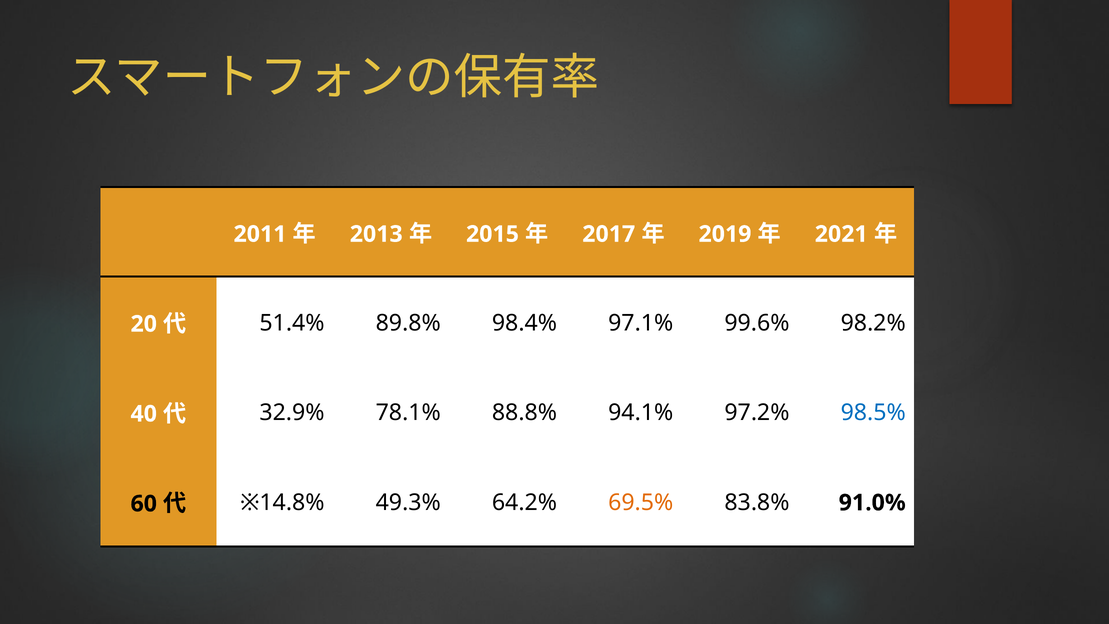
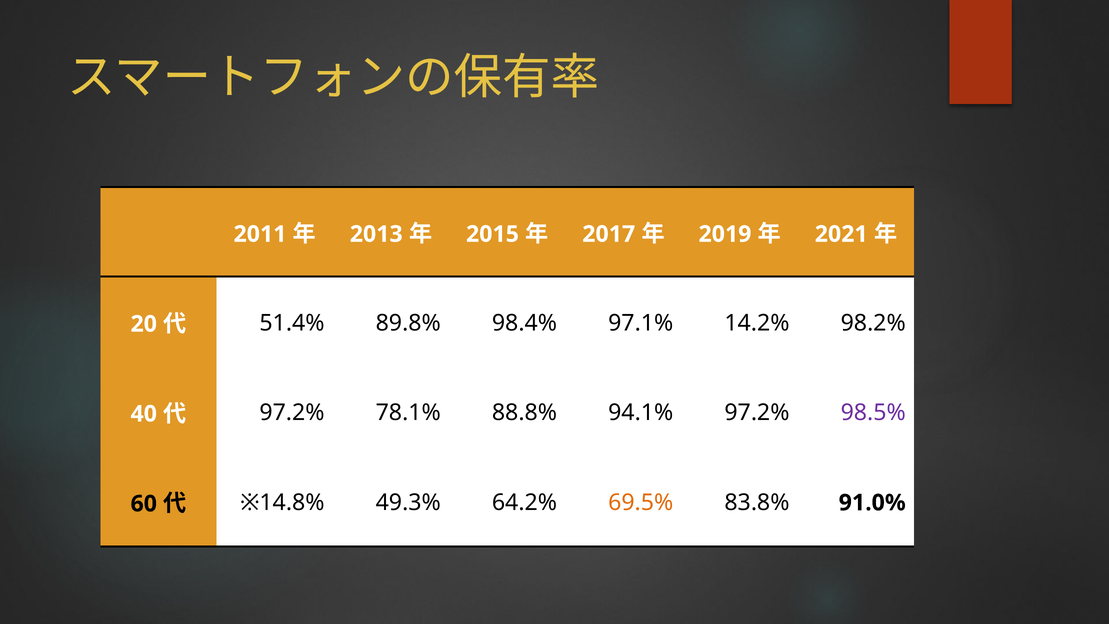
99.6%: 99.6% -> 14.2%
32.9% at (292, 413): 32.9% -> 97.2%
98.5% colour: blue -> purple
